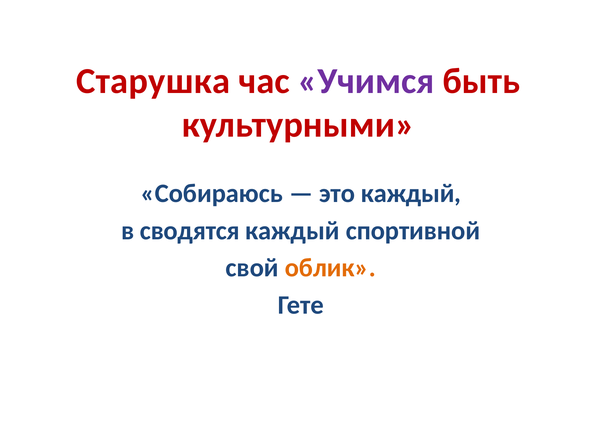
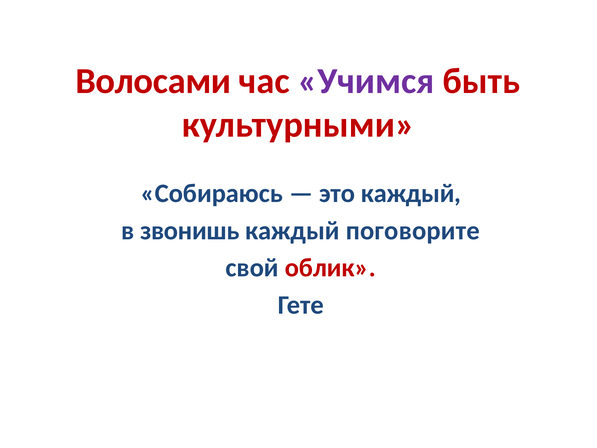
Старушка: Старушка -> Волосами
сводятся: сводятся -> звонишь
спортивной: спортивной -> поговорите
облик colour: orange -> red
